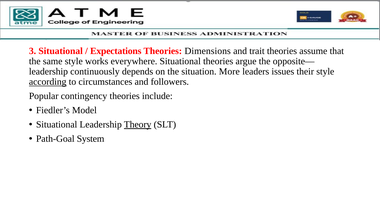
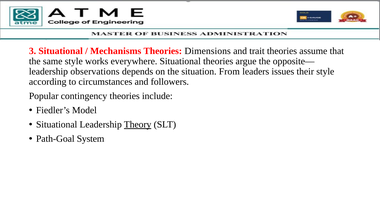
Expectations: Expectations -> Mechanisms
continuously: continuously -> observations
More: More -> From
according underline: present -> none
